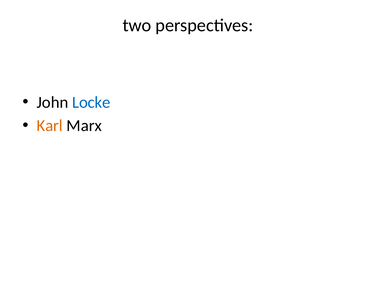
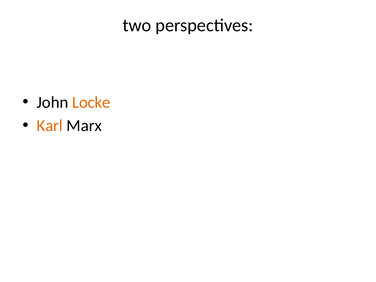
Locke colour: blue -> orange
